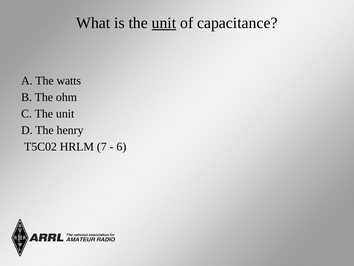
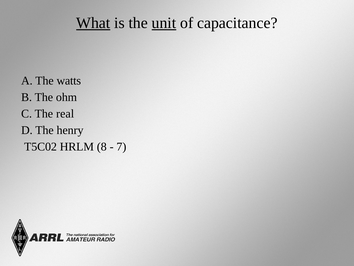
What underline: none -> present
C The unit: unit -> real
7: 7 -> 8
6: 6 -> 7
